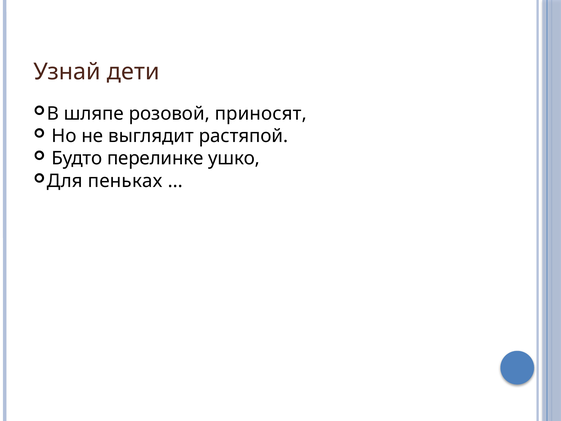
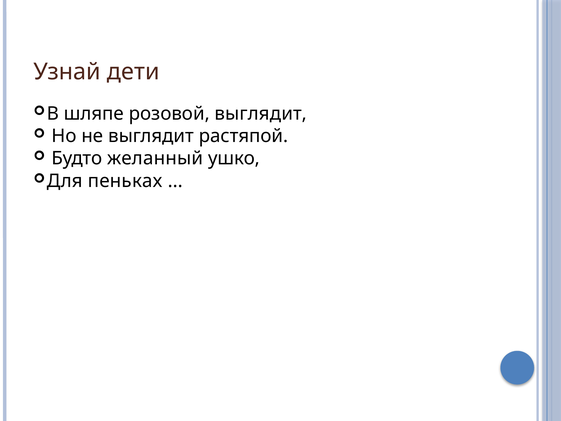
розовой приносят: приносят -> выглядит
перелинке: перелинке -> желанный
